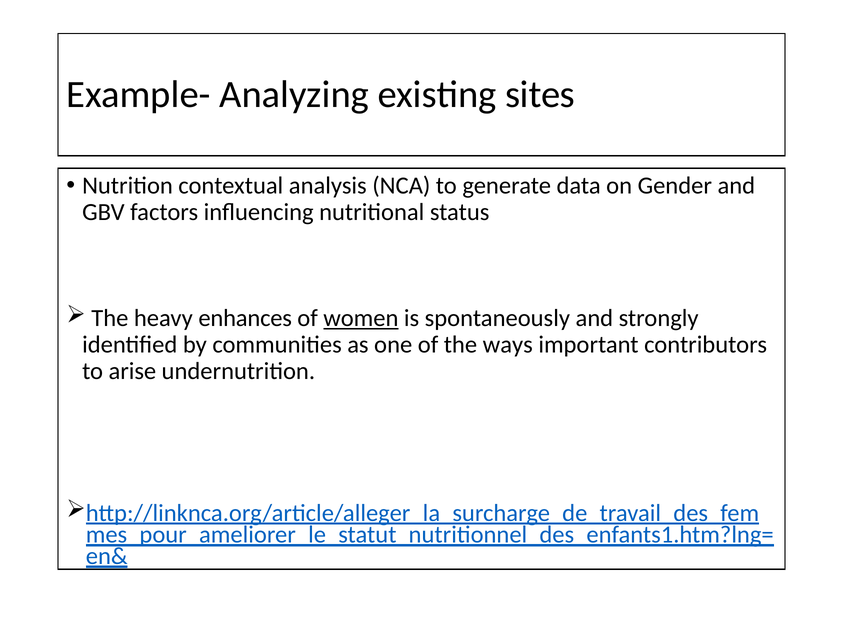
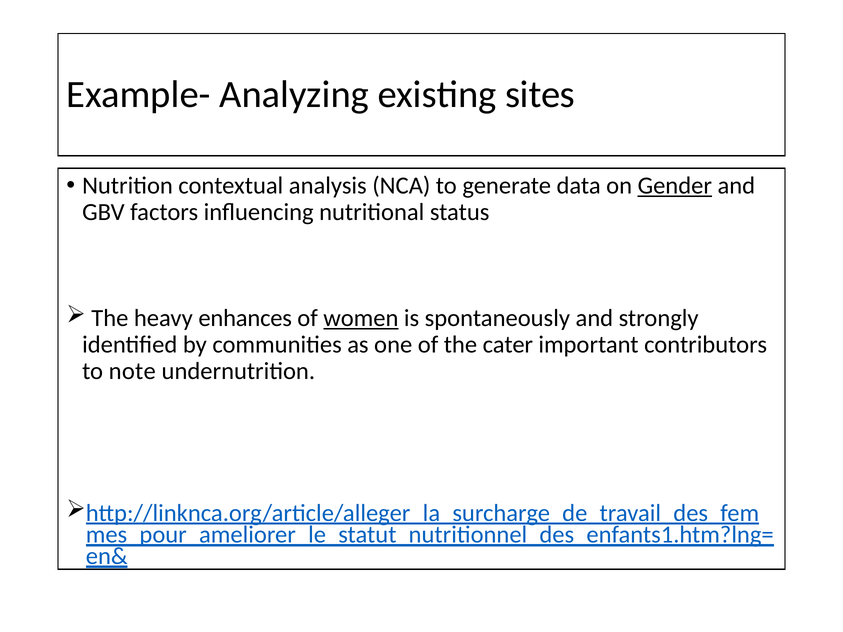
Gender underline: none -> present
ways: ways -> cater
arise: arise -> note
